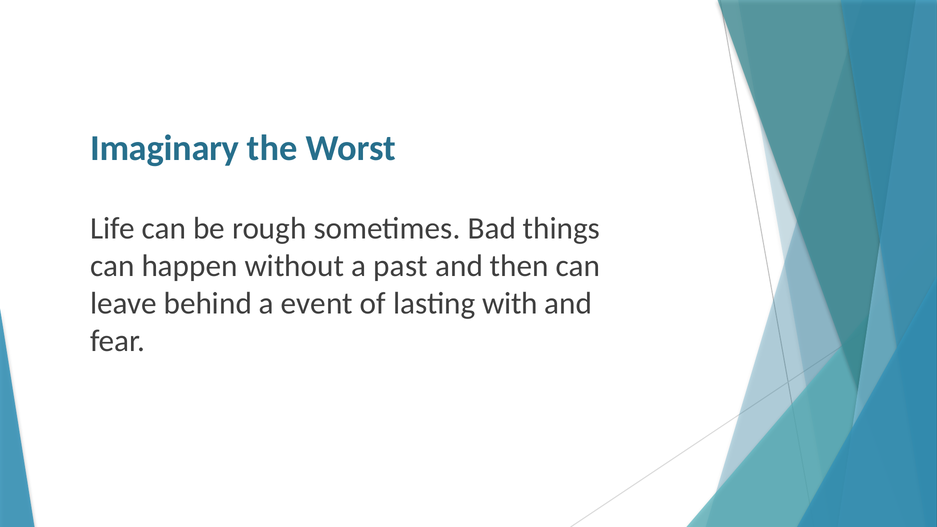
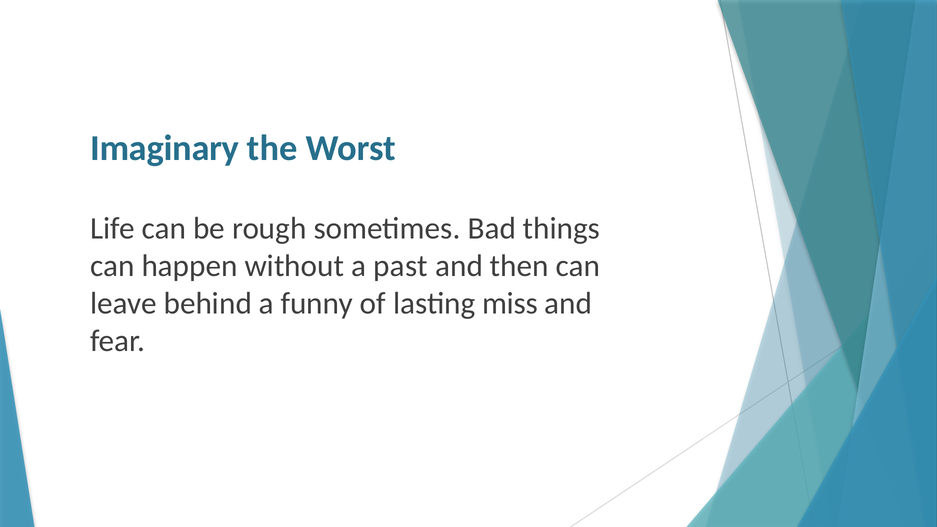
event: event -> funny
with: with -> miss
